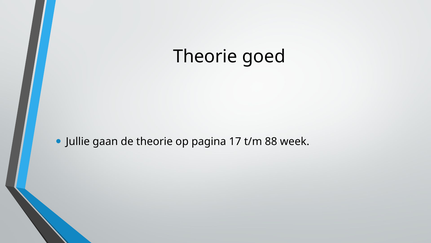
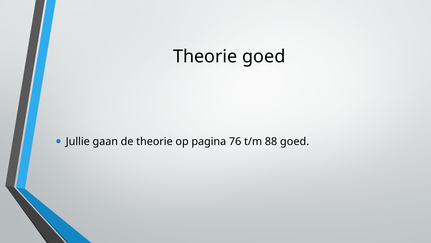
17: 17 -> 76
88 week: week -> goed
